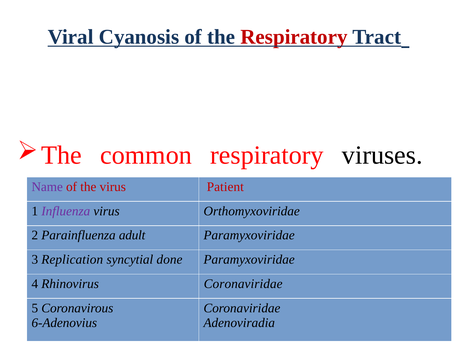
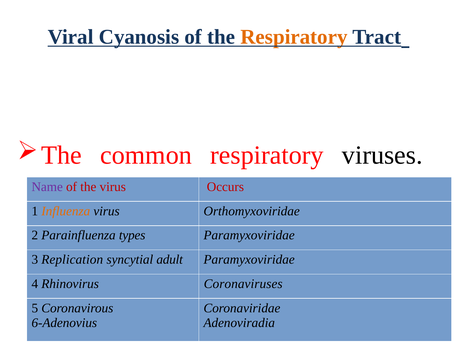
Respiratory at (294, 37) colour: red -> orange
Patient: Patient -> Occurs
Influenza colour: purple -> orange
adult: adult -> types
done: done -> adult
Rhinovirus Coronaviridae: Coronaviridae -> Coronaviruses
